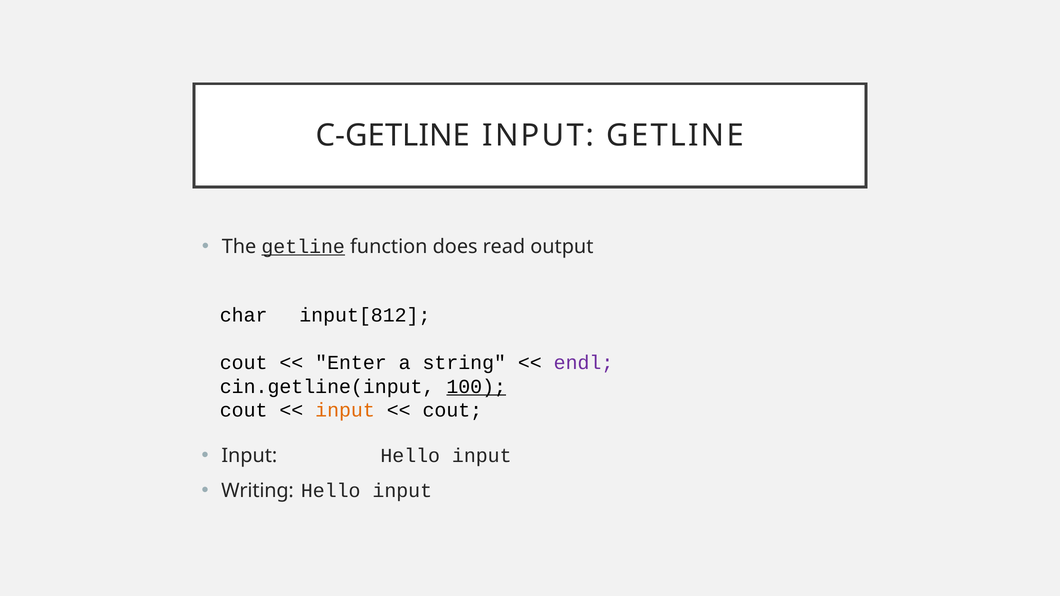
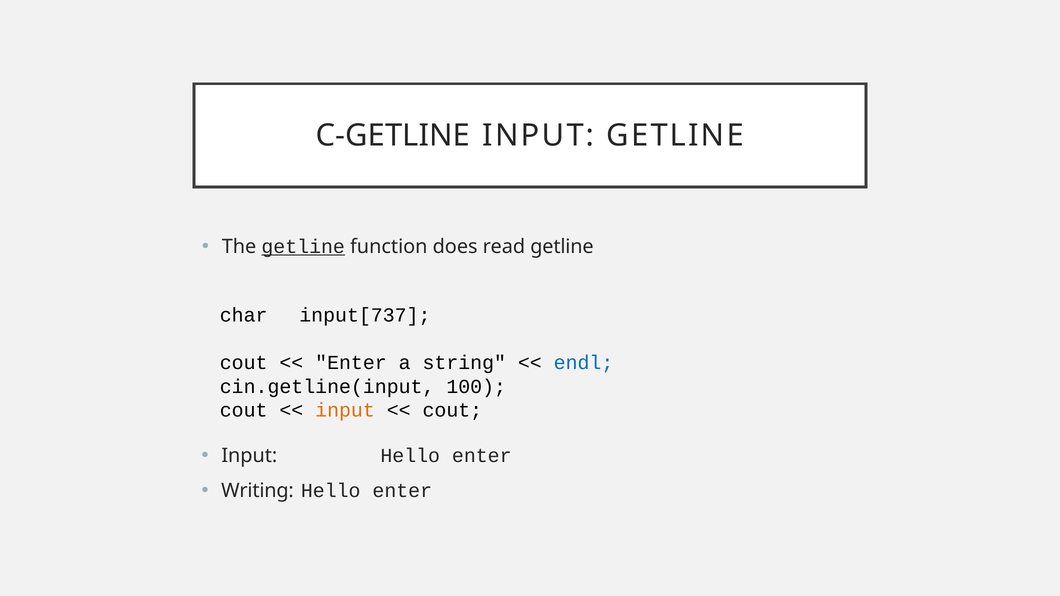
read output: output -> getline
input[812: input[812 -> input[737
endl colour: purple -> blue
100 underline: present -> none
Input Hello input: input -> enter
input at (402, 491): input -> enter
